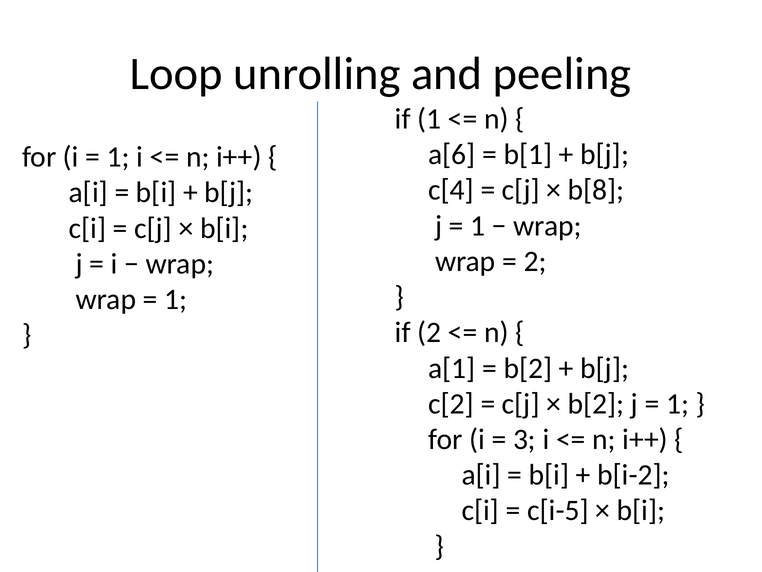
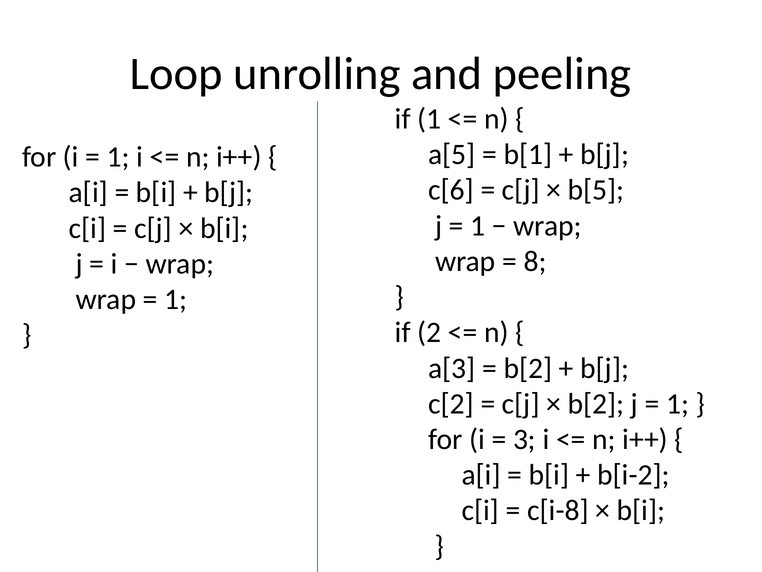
a[6: a[6 -> a[5
c[4: c[4 -> c[6
b[8: b[8 -> b[5
2 at (535, 261): 2 -> 8
a[1: a[1 -> a[3
c[i-5: c[i-5 -> c[i-8
